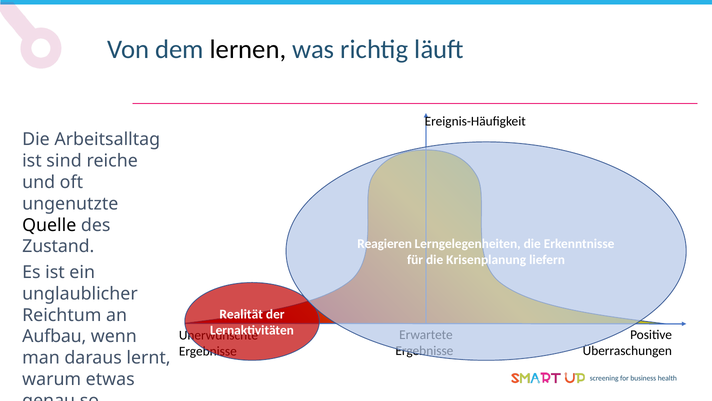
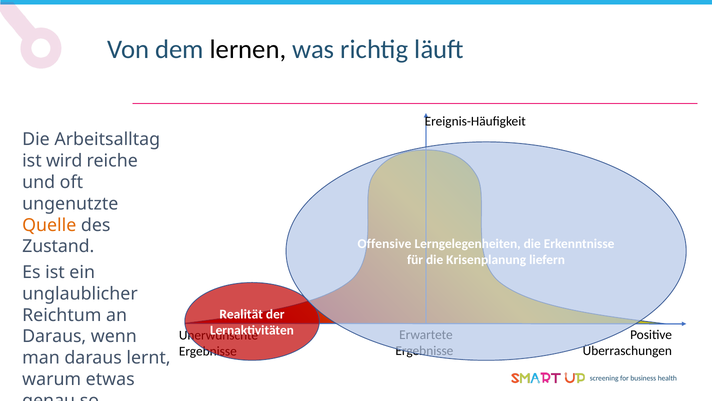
sind: sind -> wird
Quelle colour: black -> orange
Reagieren: Reagieren -> Offensive
Aufbau at (54, 336): Aufbau -> Daraus
